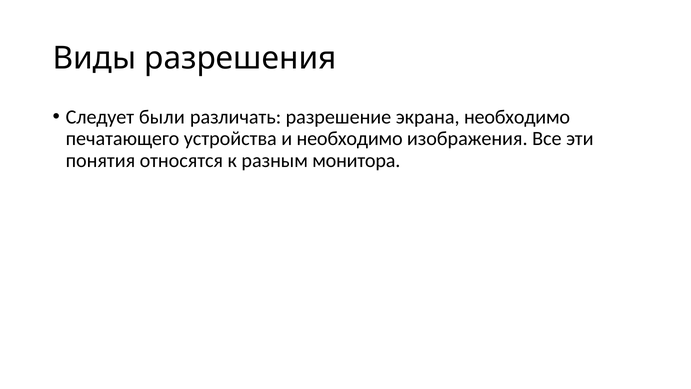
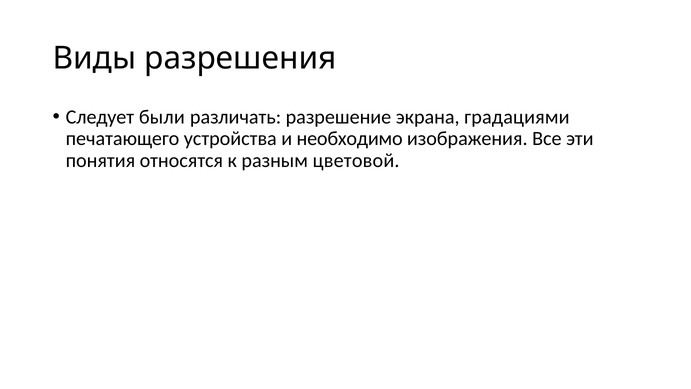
экрана необходимо: необходимо -> градациями
монитора: монитора -> цветовой
